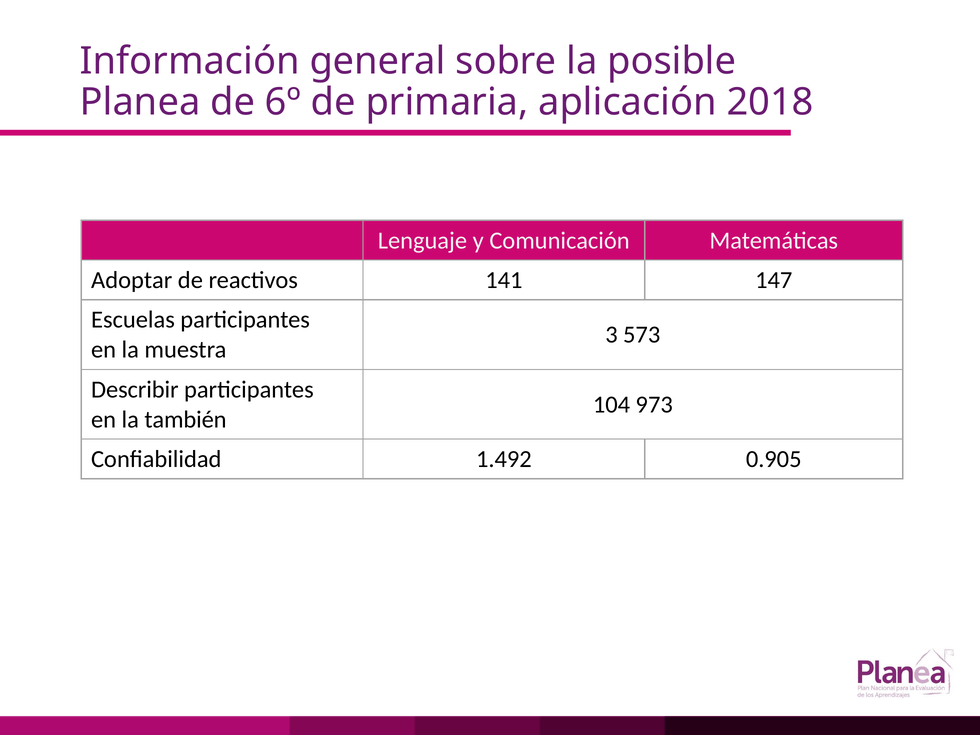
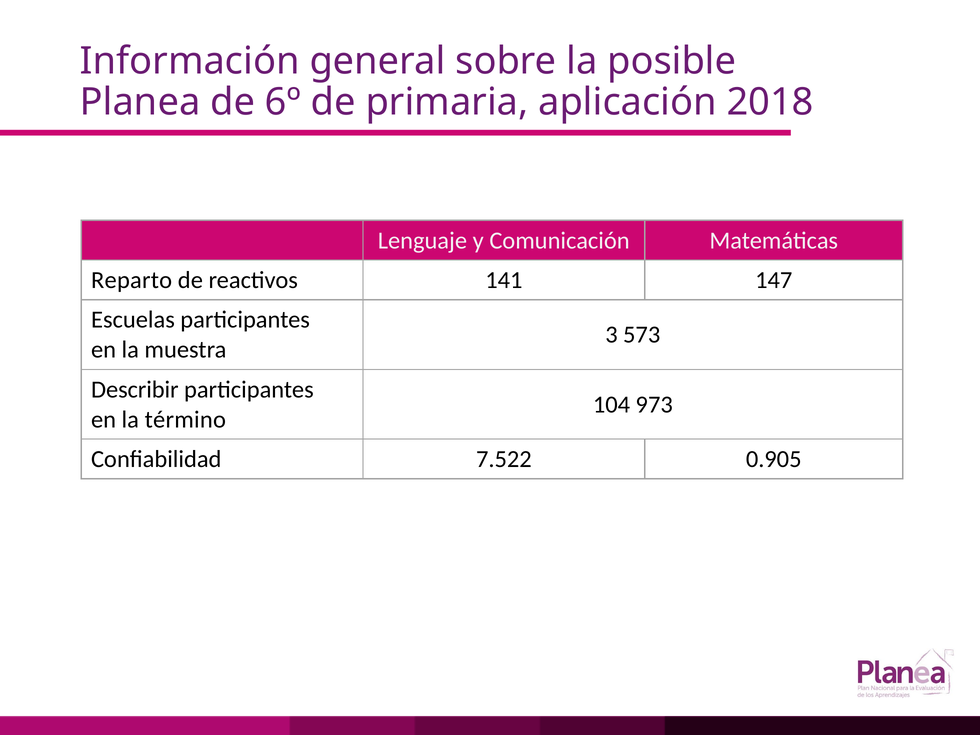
Adoptar: Adoptar -> Reparto
también: también -> término
1.492: 1.492 -> 7.522
